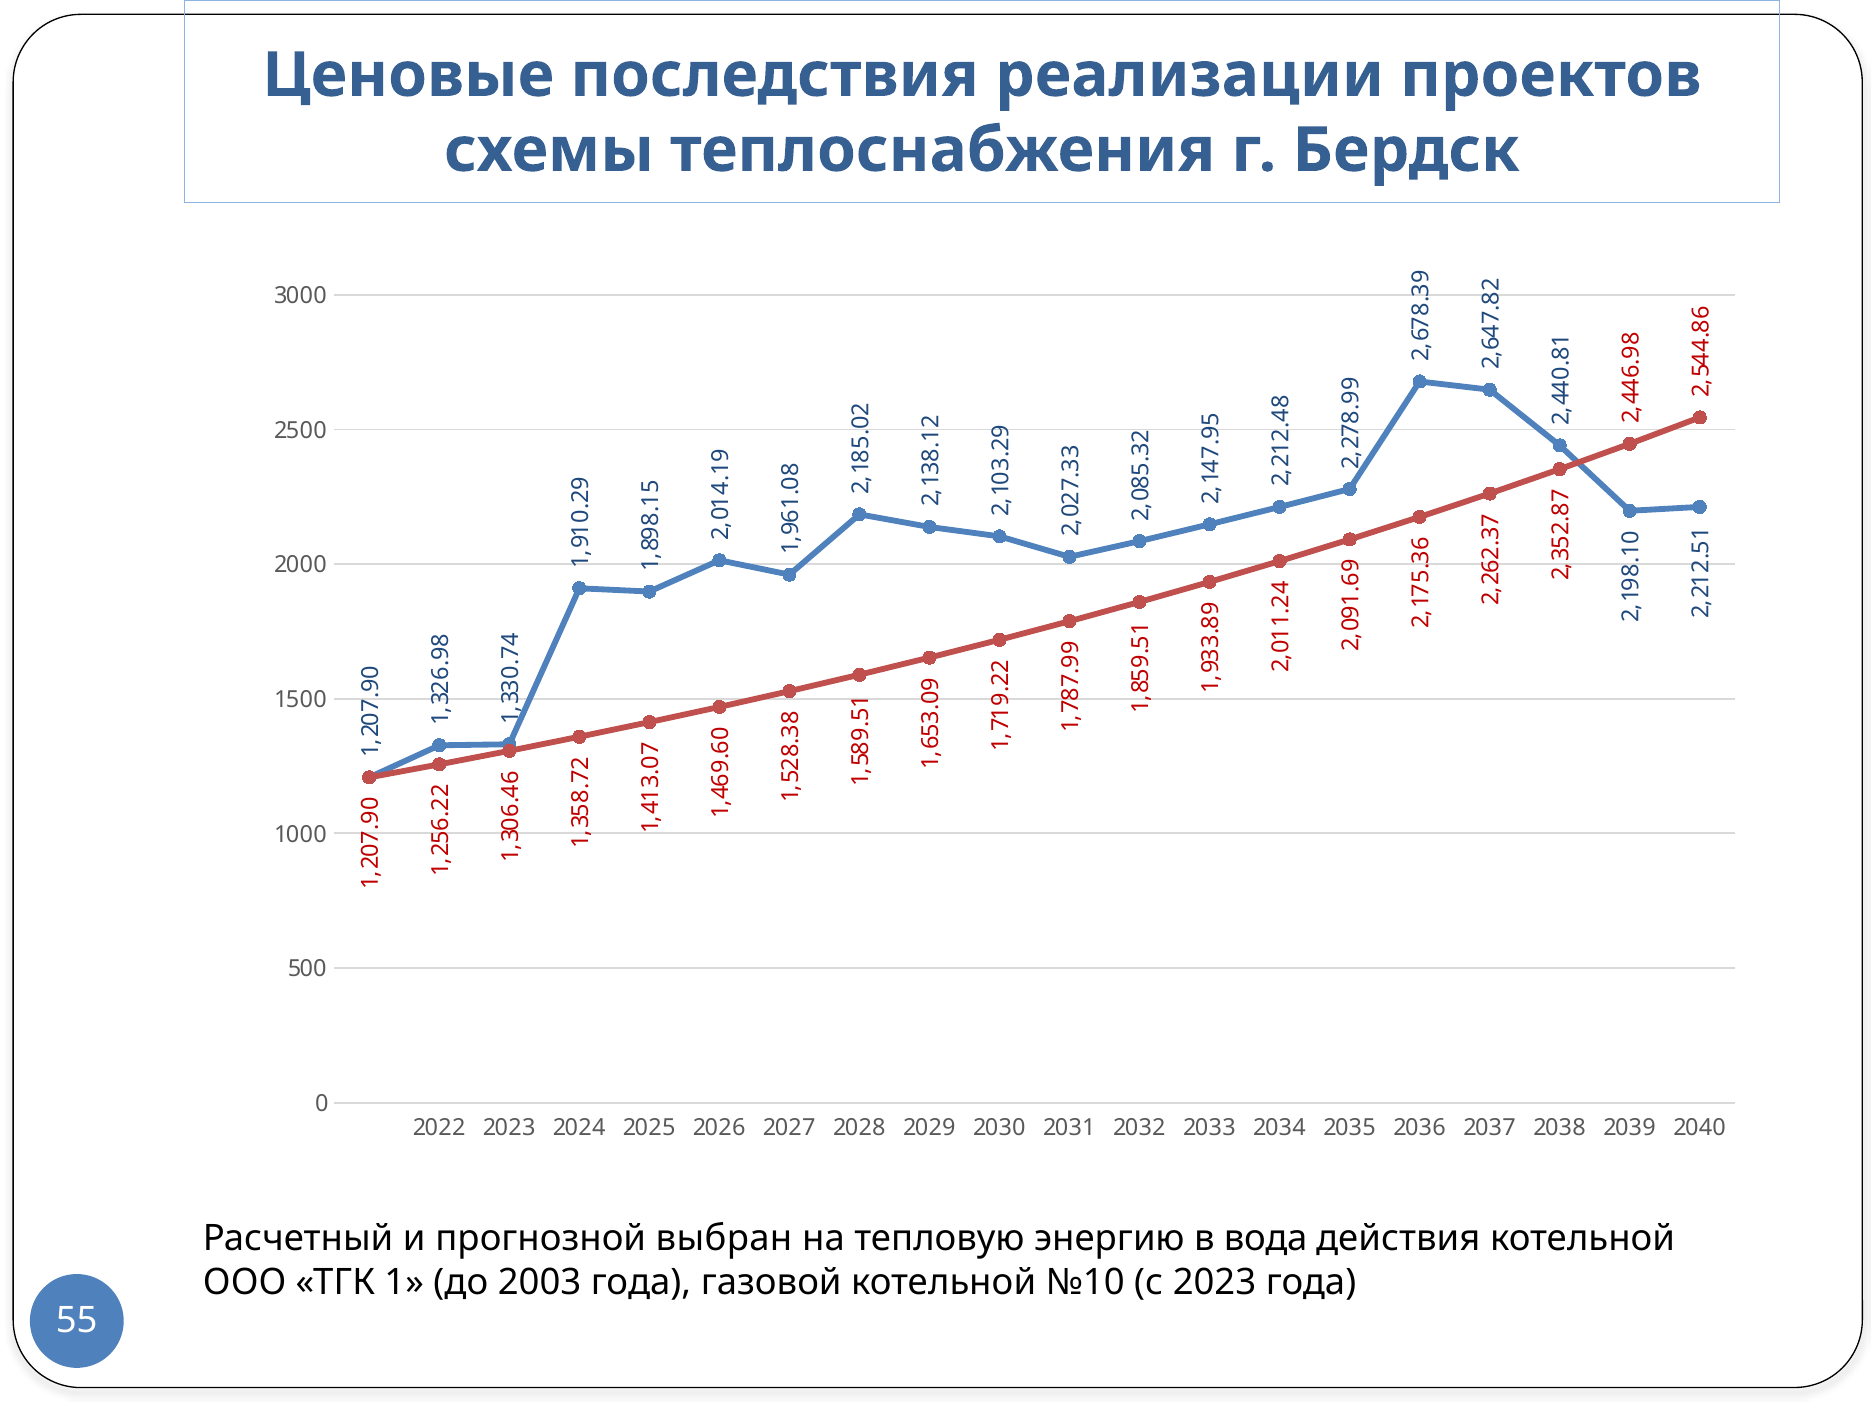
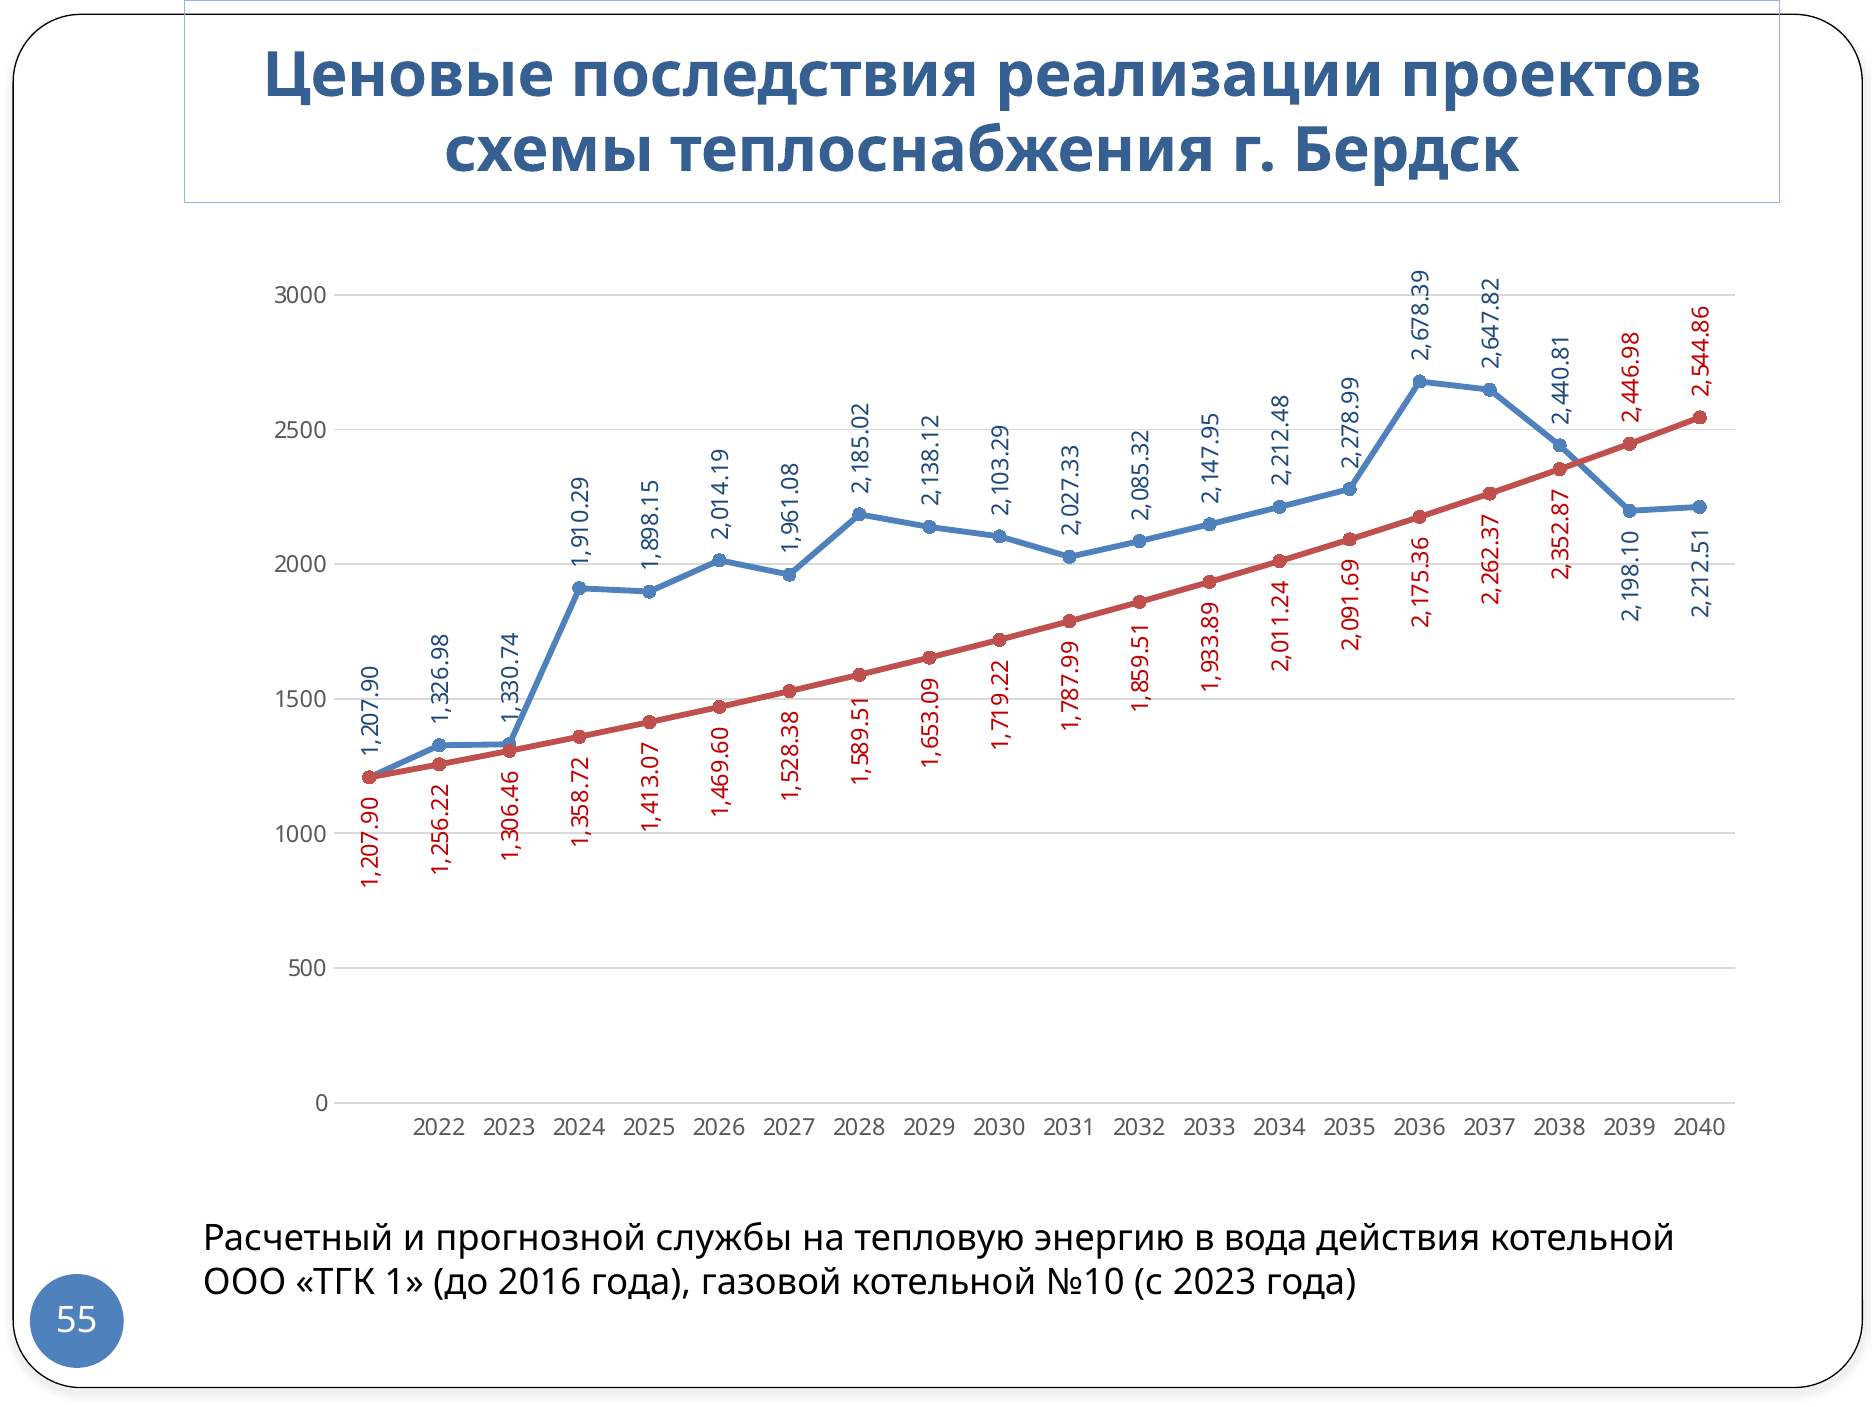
выбран: выбран -> службы
2003: 2003 -> 2016
